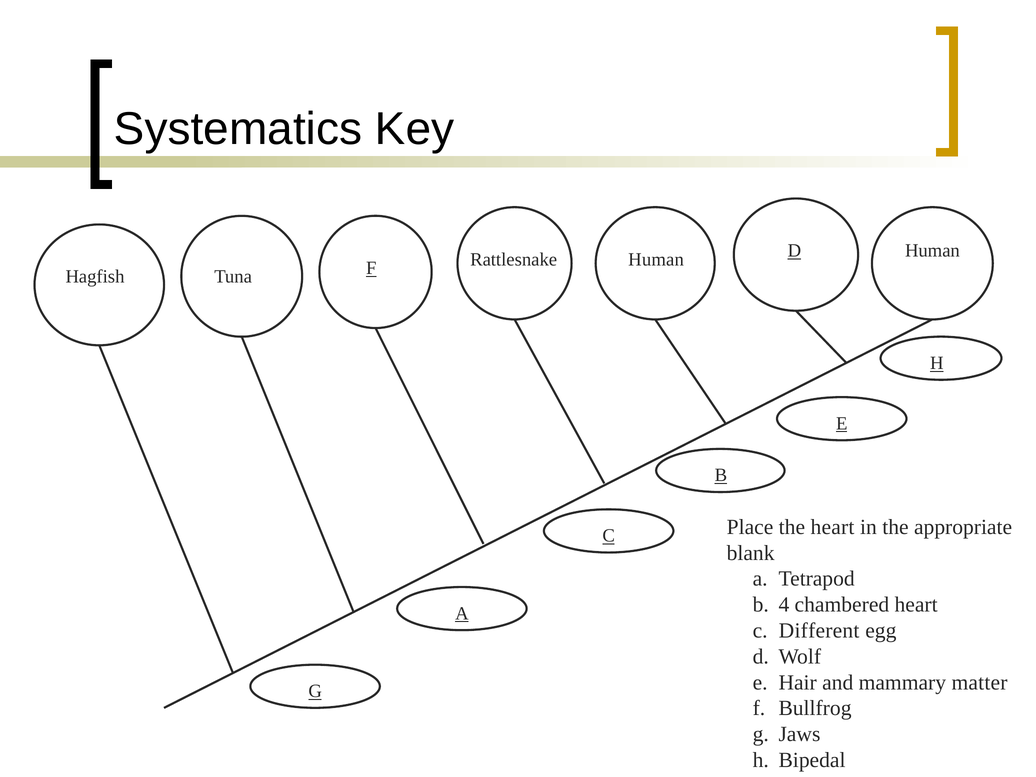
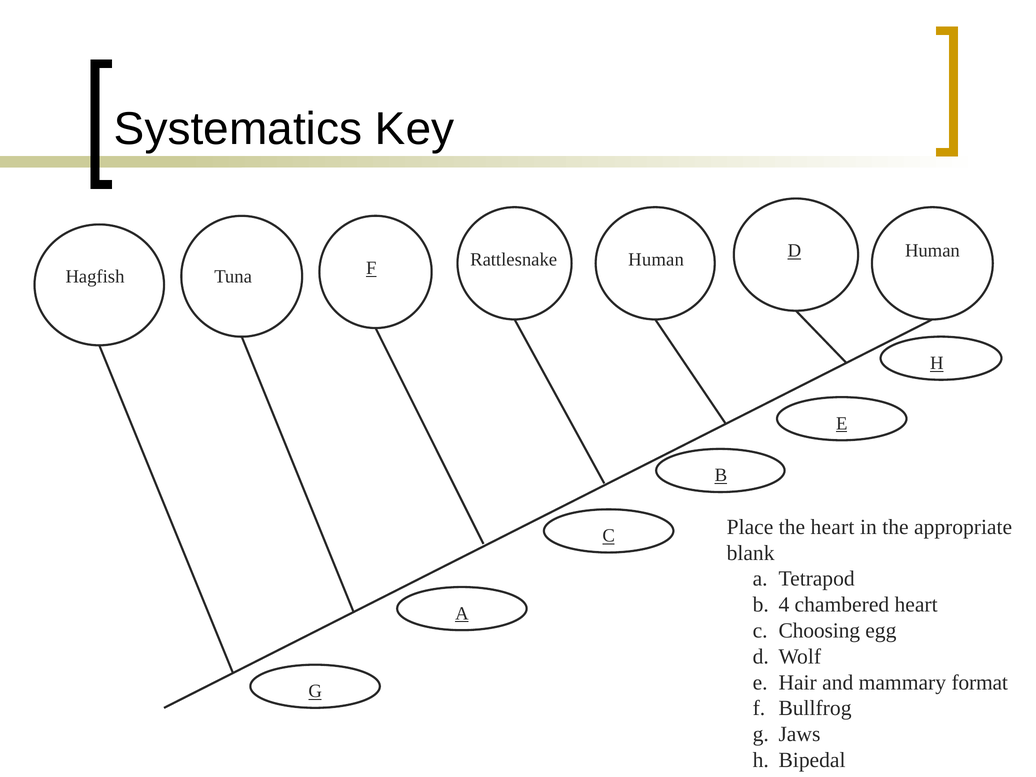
Different: Different -> Choosing
matter: matter -> format
